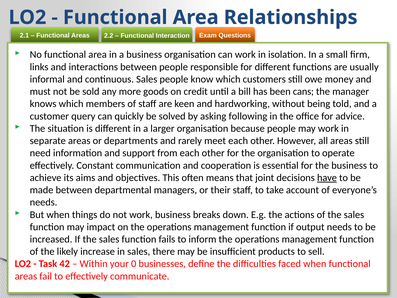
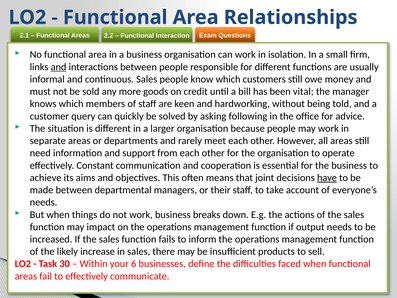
and at (59, 67) underline: none -> present
cans: cans -> vital
42: 42 -> 30
0: 0 -> 6
